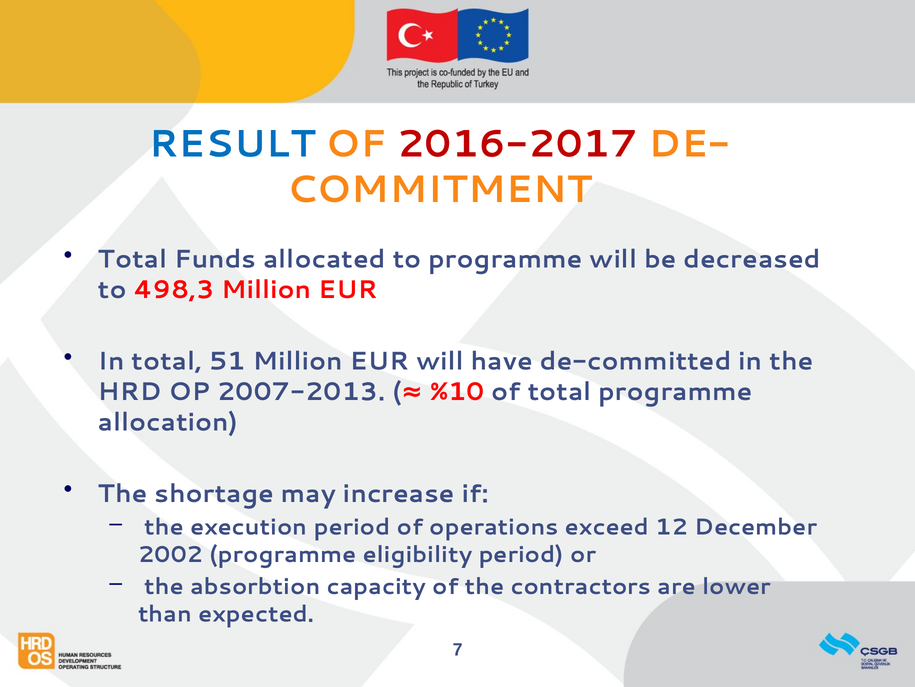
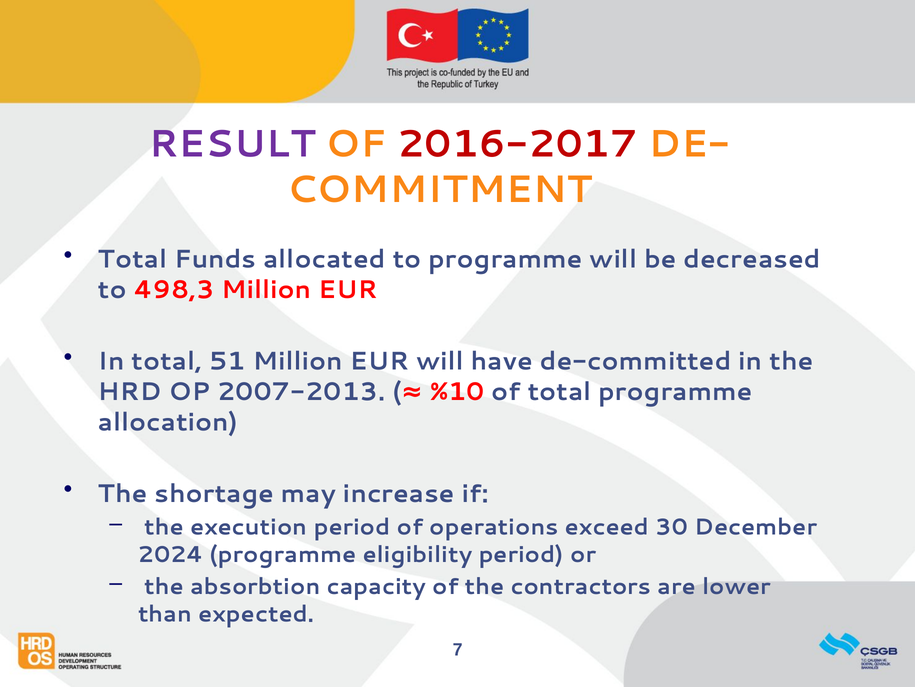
RESULT colour: blue -> purple
12: 12 -> 30
2002: 2002 -> 2024
